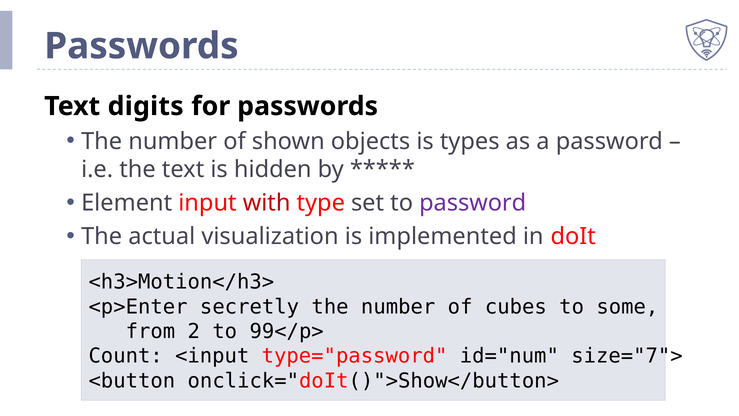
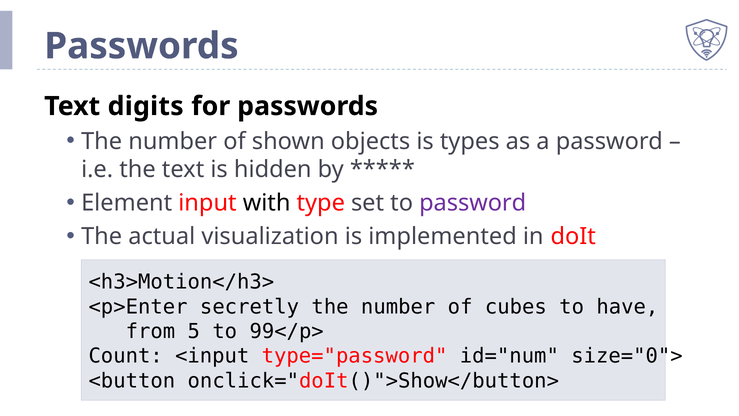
with colour: red -> black
some: some -> have
2: 2 -> 5
size="7">: size="7"> -> size="0">
